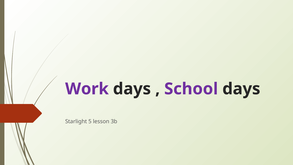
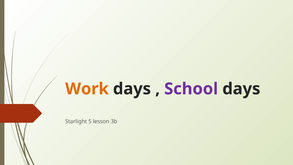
Work colour: purple -> orange
